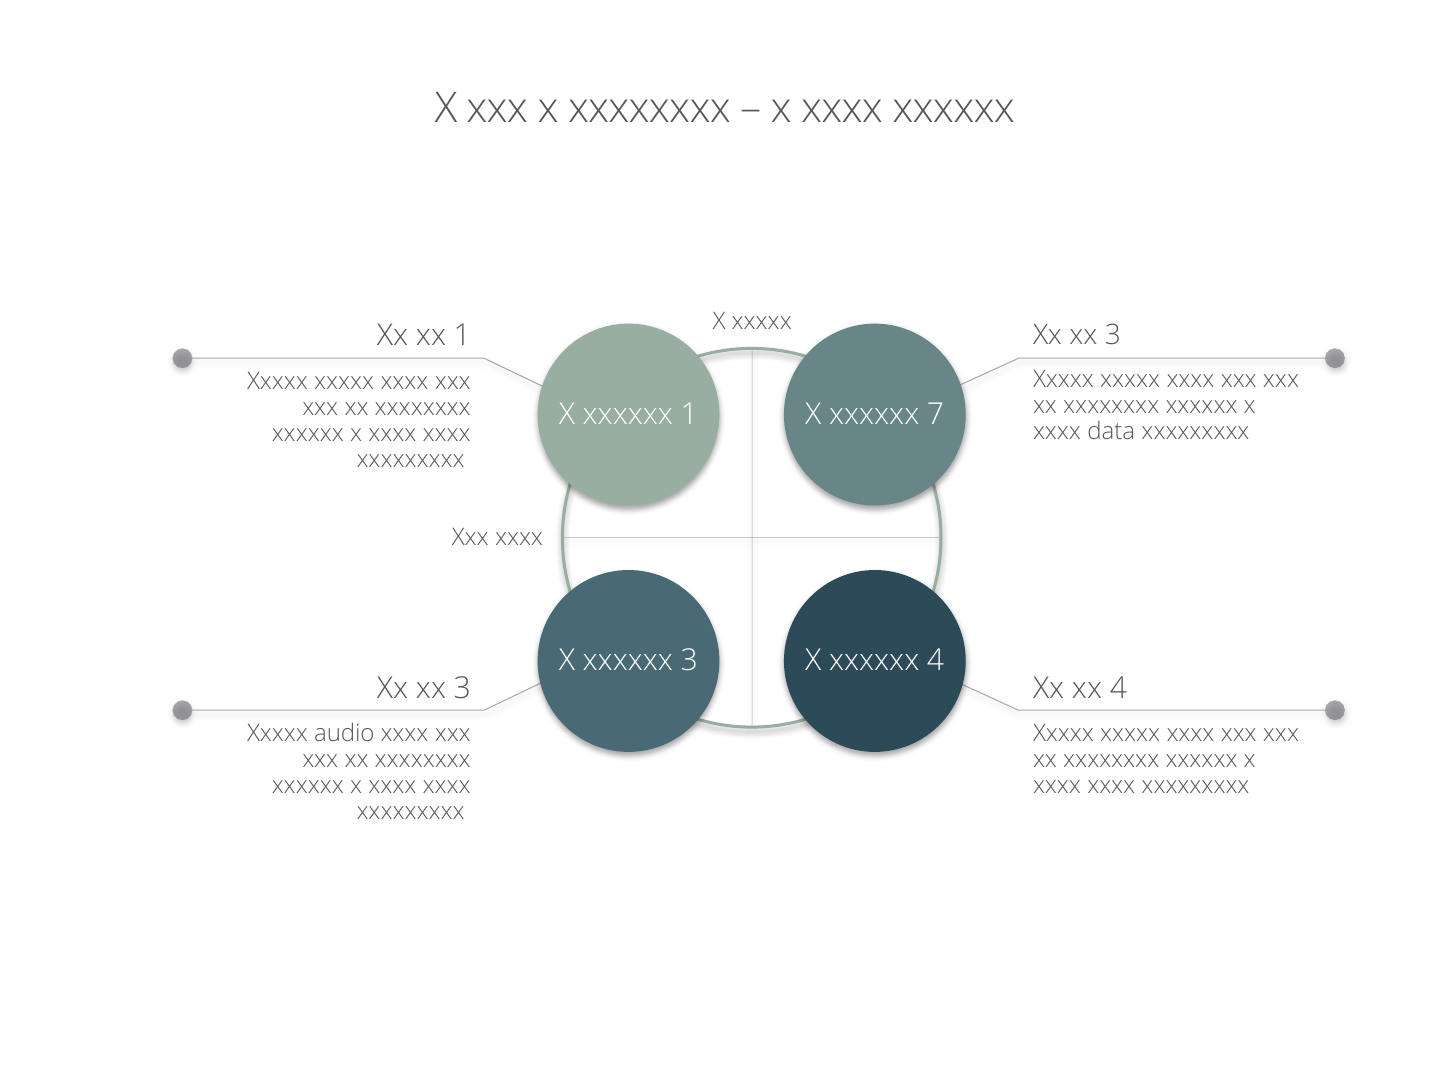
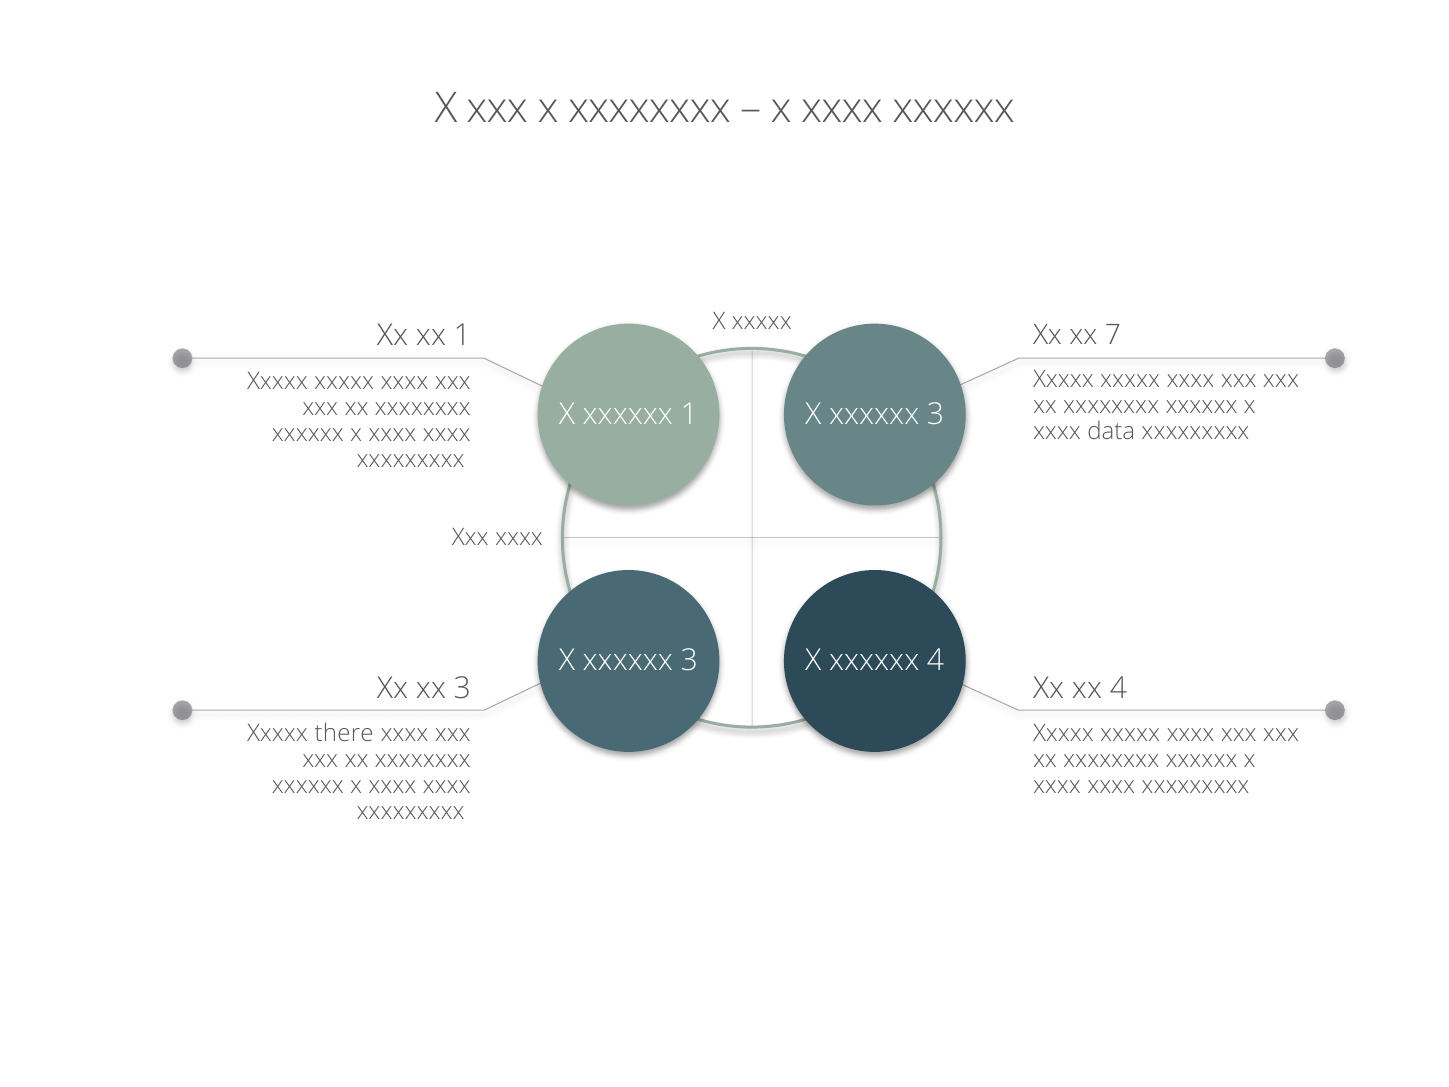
3 at (1113, 335): 3 -> 7
1 X xxxxxx 7: 7 -> 3
audio: audio -> there
